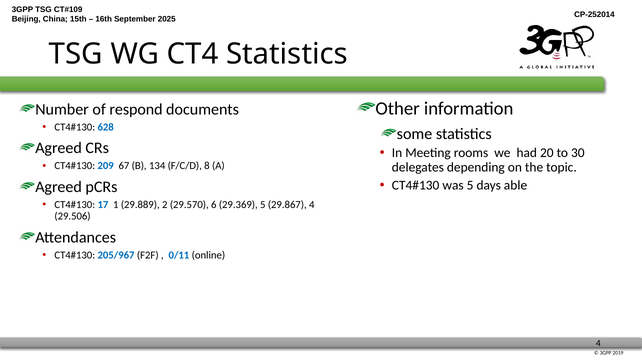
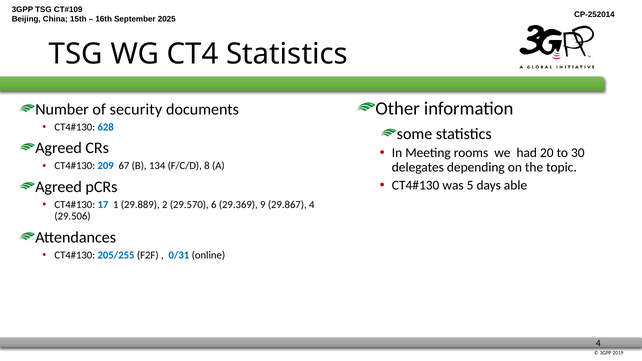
respond: respond -> security
29.369 5: 5 -> 9
205/967: 205/967 -> 205/255
0/11: 0/11 -> 0/31
